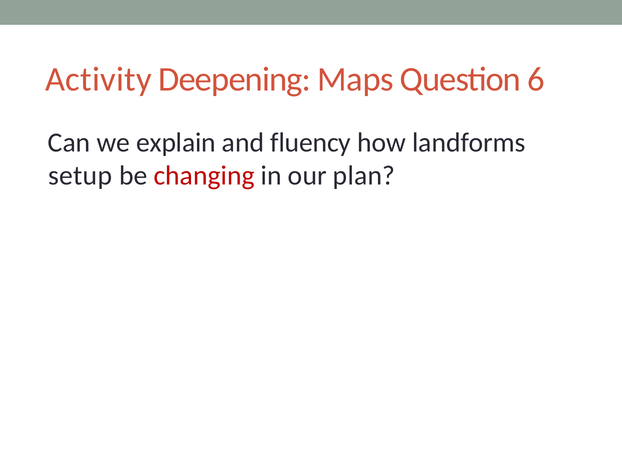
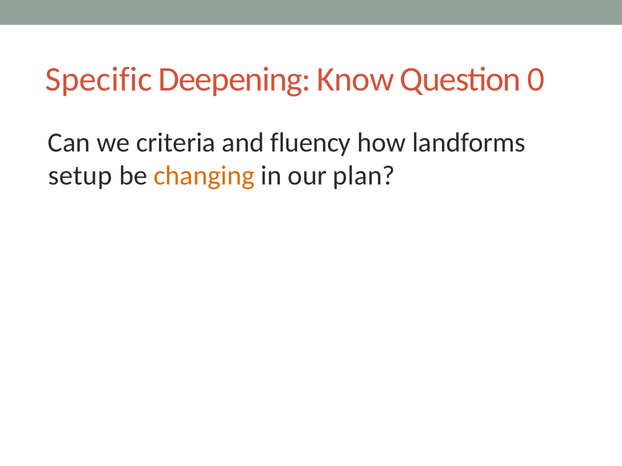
Activity: Activity -> Specific
Maps: Maps -> Know
6: 6 -> 0
explain: explain -> criteria
changing colour: red -> orange
